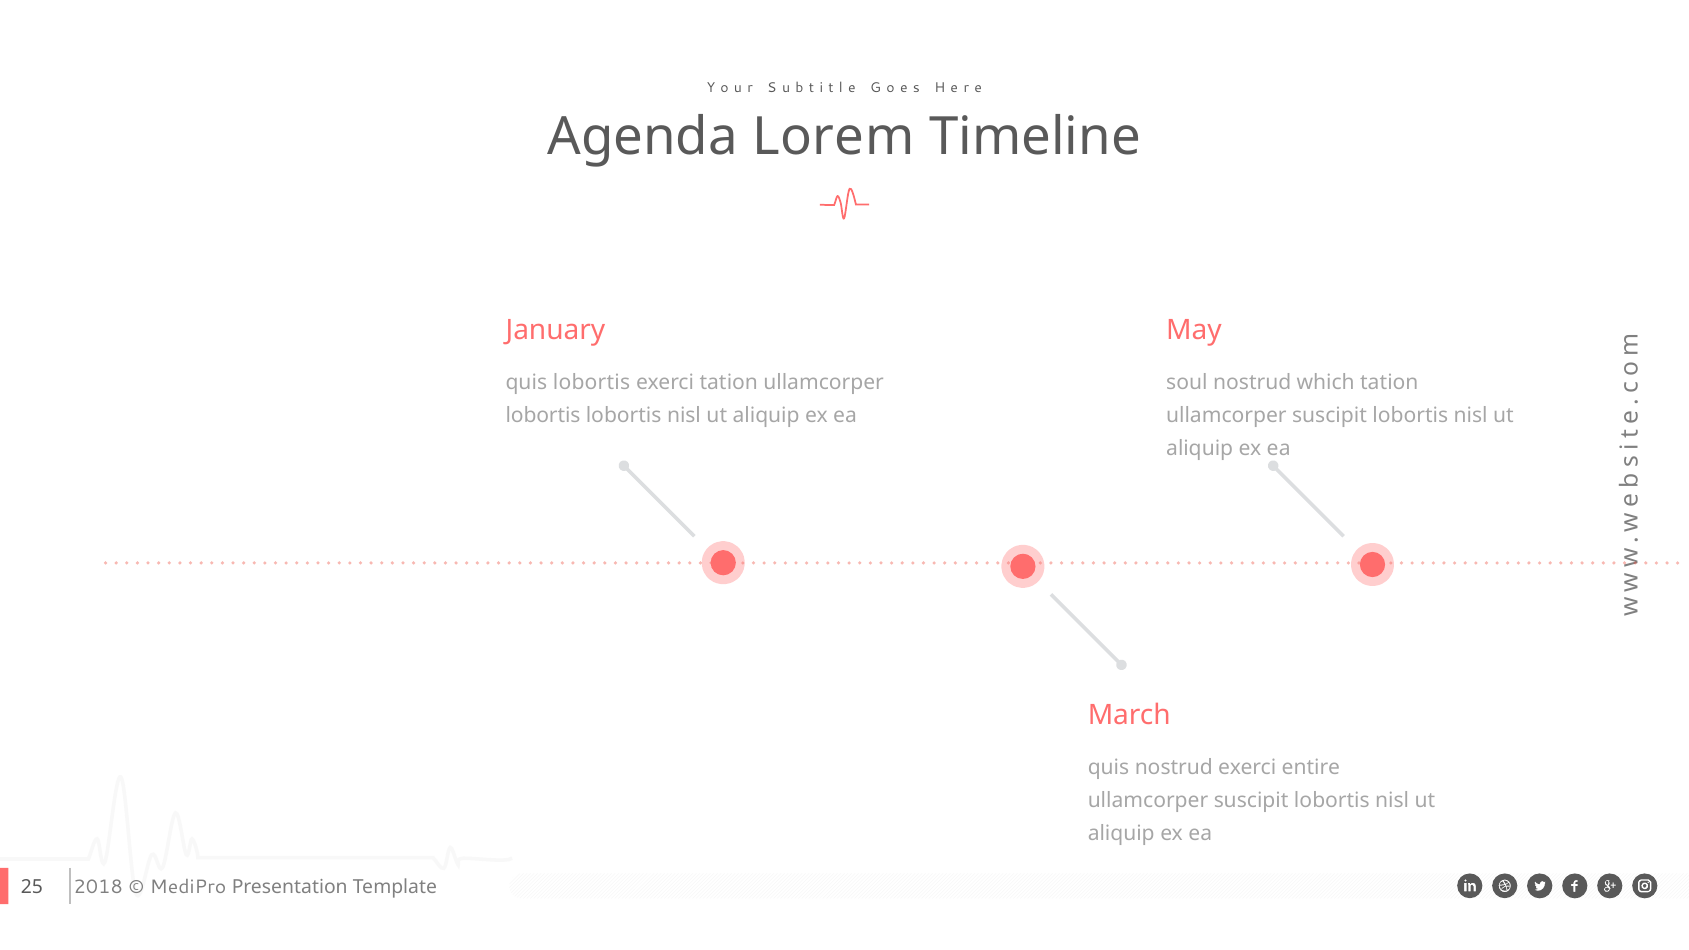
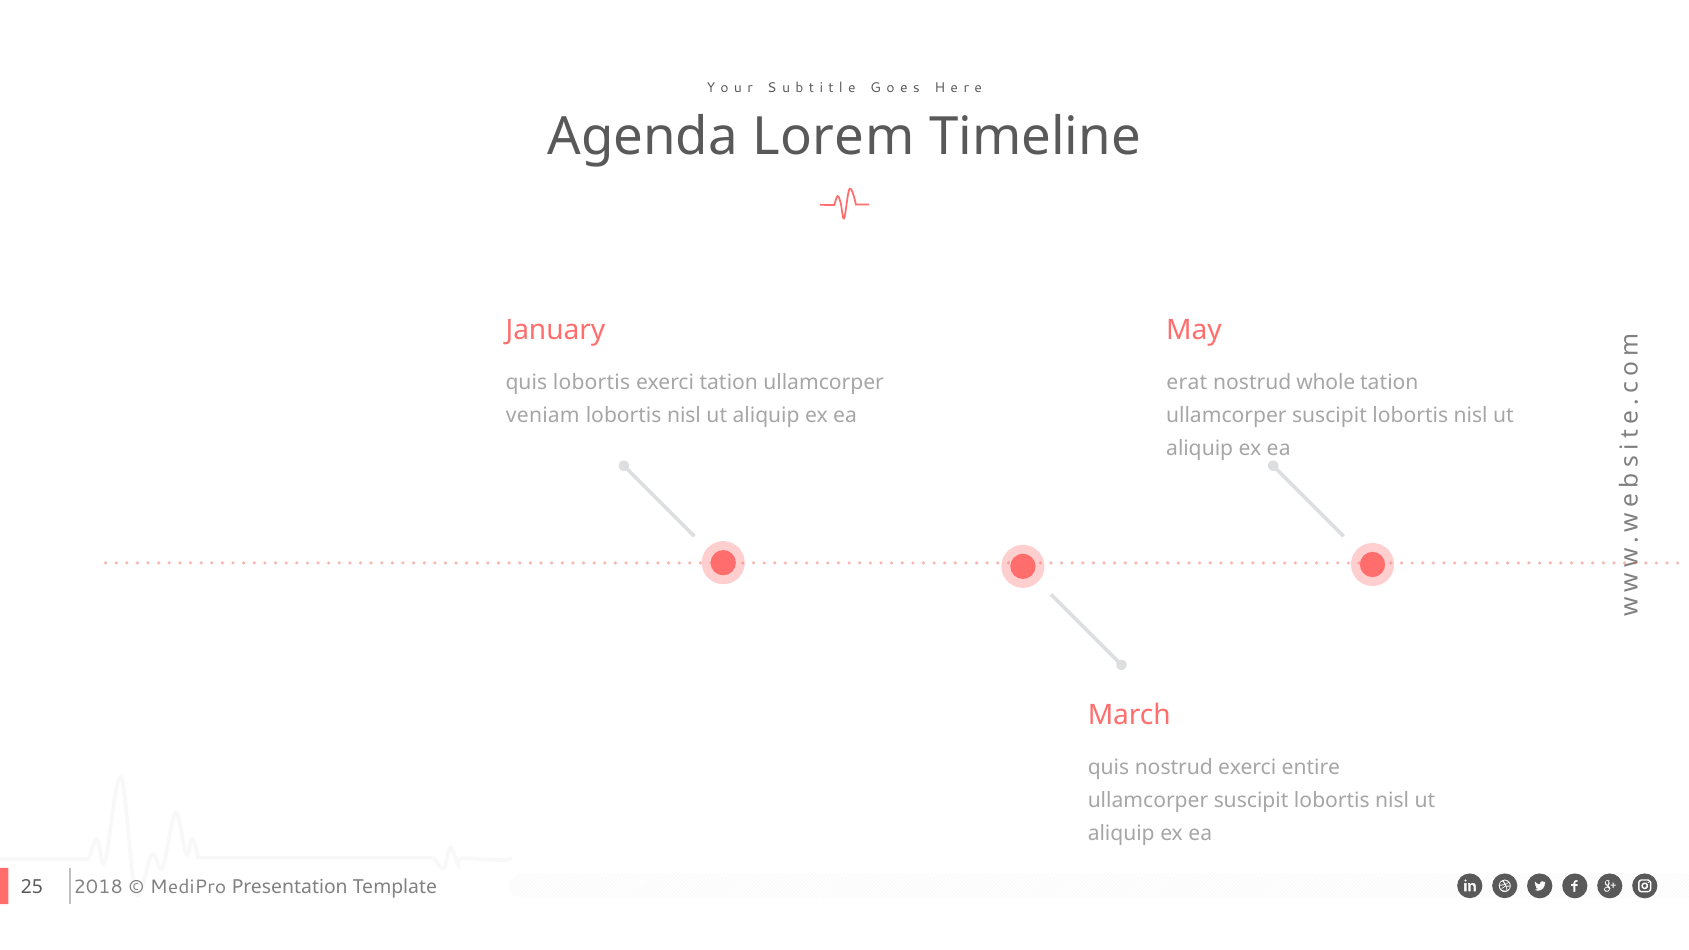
soul: soul -> erat
which: which -> whole
lobortis at (543, 416): lobortis -> veniam
